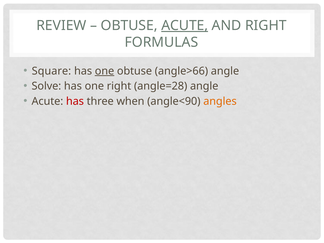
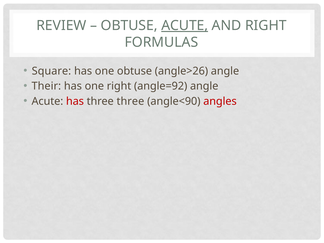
one at (105, 71) underline: present -> none
angle>66: angle>66 -> angle>26
Solve: Solve -> Their
angle=28: angle=28 -> angle=92
three when: when -> three
angles colour: orange -> red
